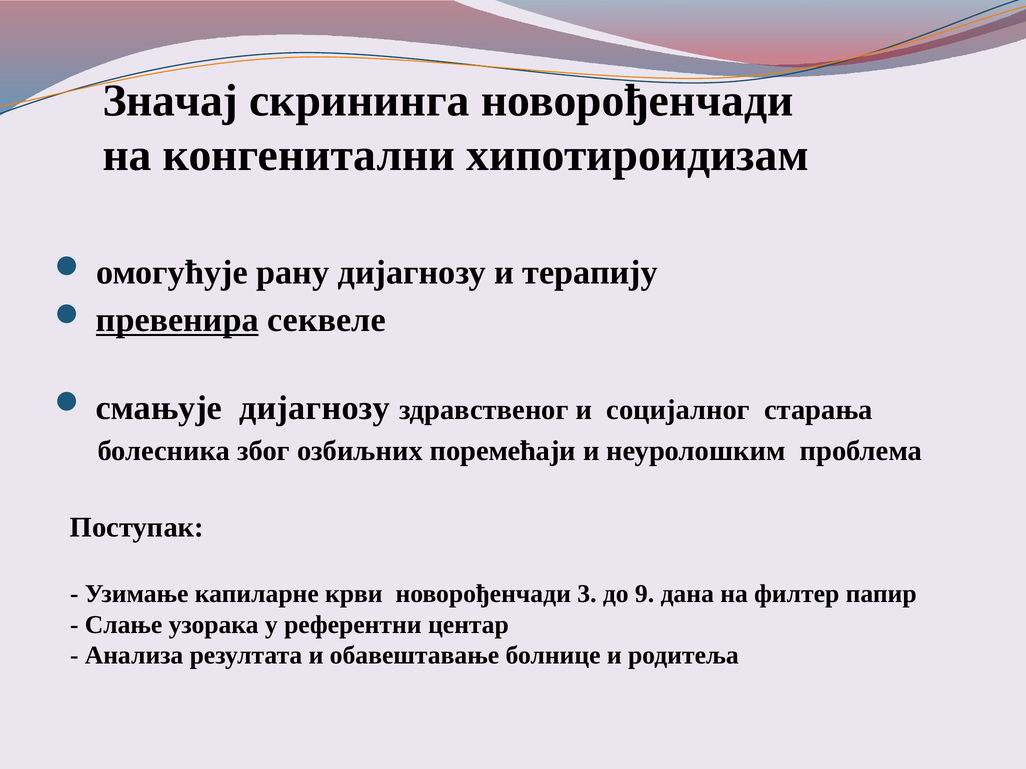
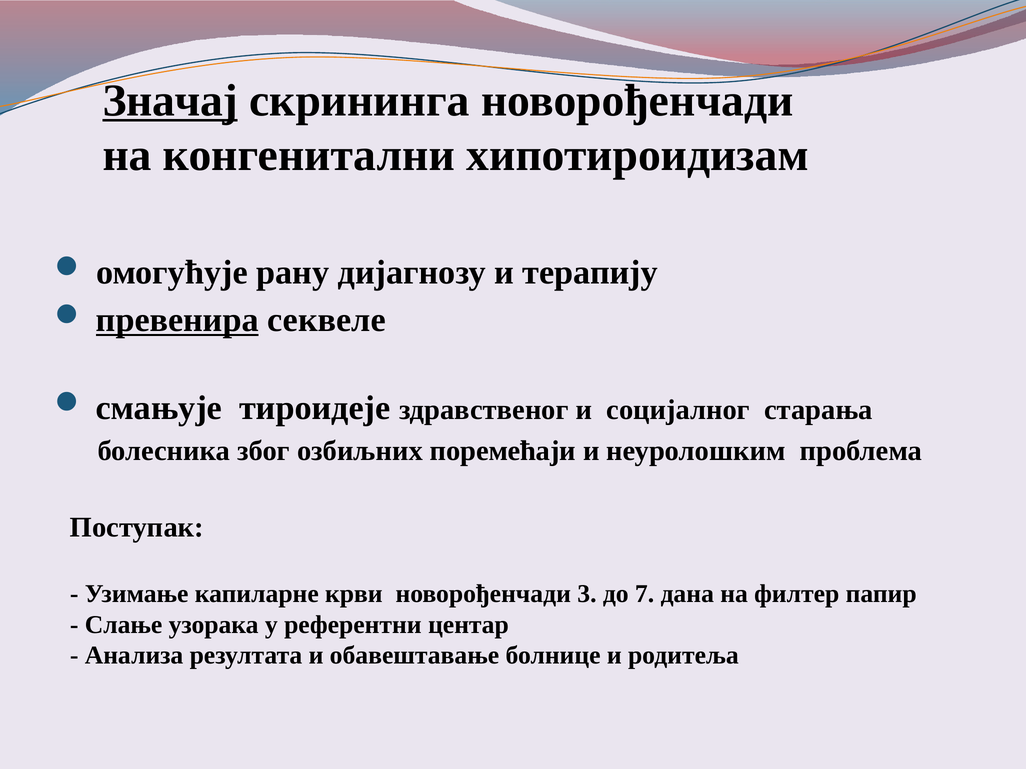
Значај underline: none -> present
смањује дијагнозу: дијагнозу -> тироидеје
9: 9 -> 7
